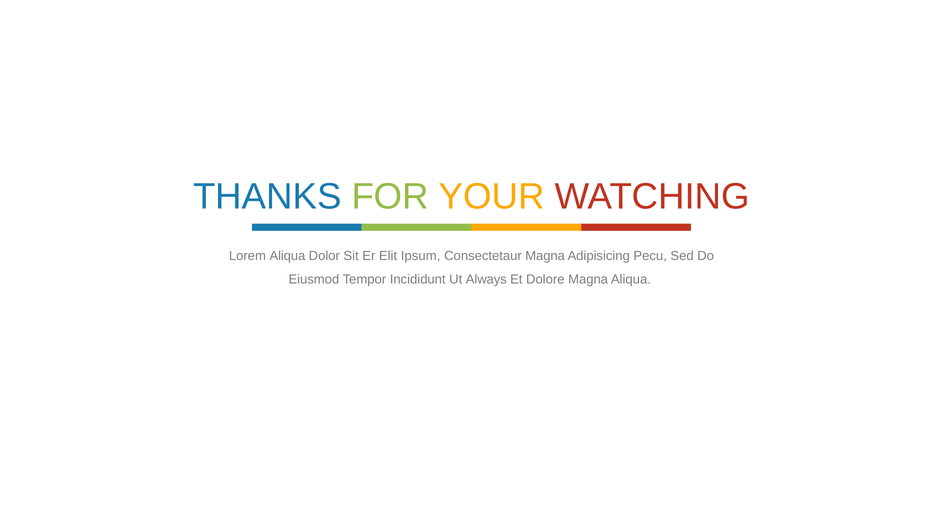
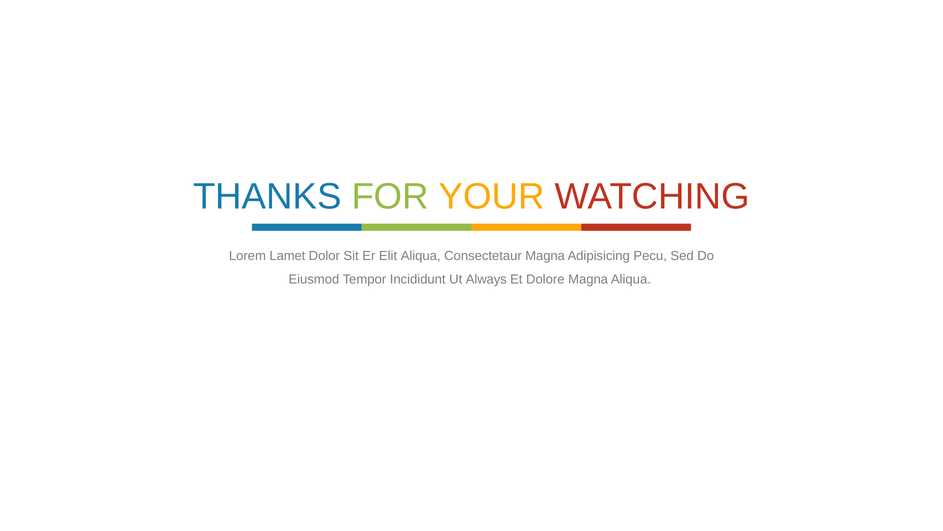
Lorem Aliqua: Aliqua -> Lamet
Elit Ipsum: Ipsum -> Aliqua
